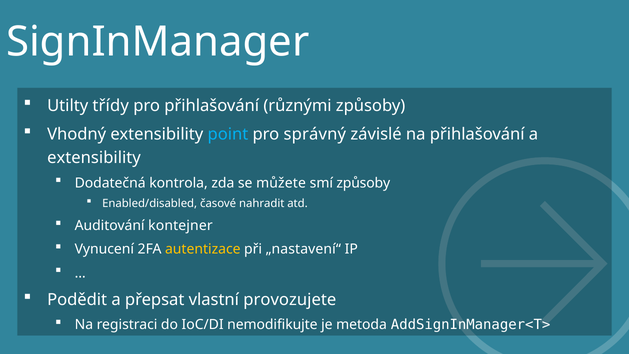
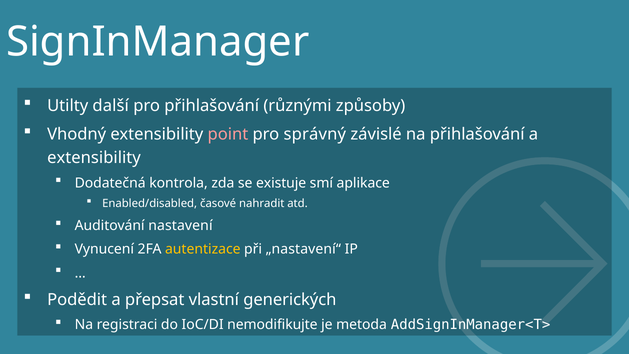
třídy: třídy -> další
point colour: light blue -> pink
můžete: můžete -> existuje
smí způsoby: způsoby -> aplikace
kontejner: kontejner -> nastavení
provozujete: provozujete -> generických
